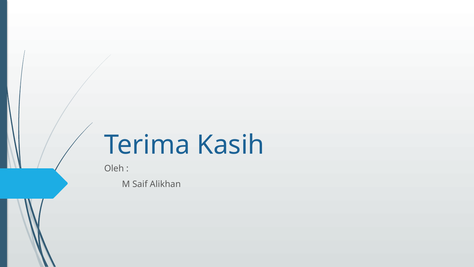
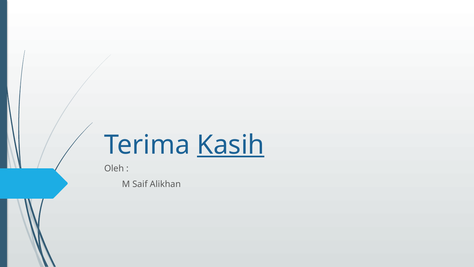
Kasih underline: none -> present
